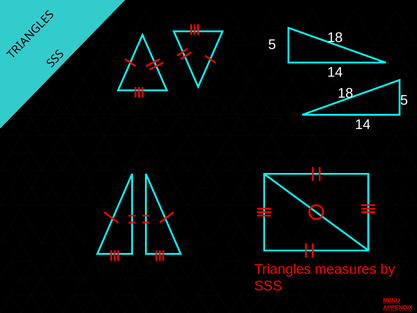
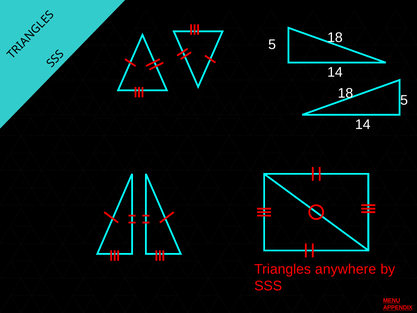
measures: measures -> anywhere
